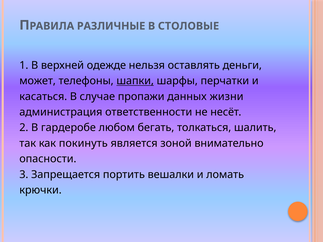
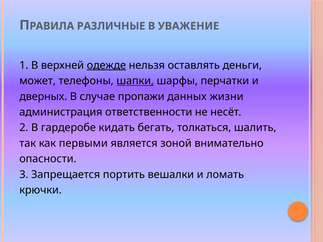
СТОЛОВЫЕ: СТОЛОВЫЕ -> УВАЖЕНИЕ
одежде underline: none -> present
касаться: касаться -> дверных
любом: любом -> кидать
покинуть: покинуть -> первыми
